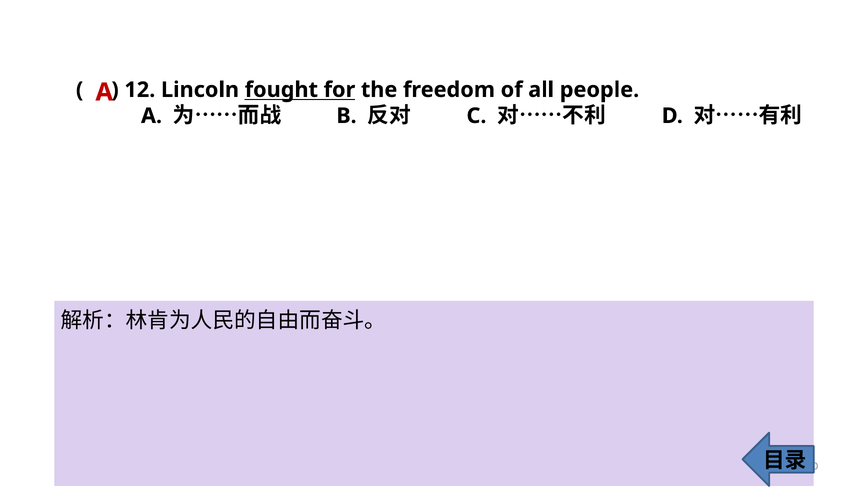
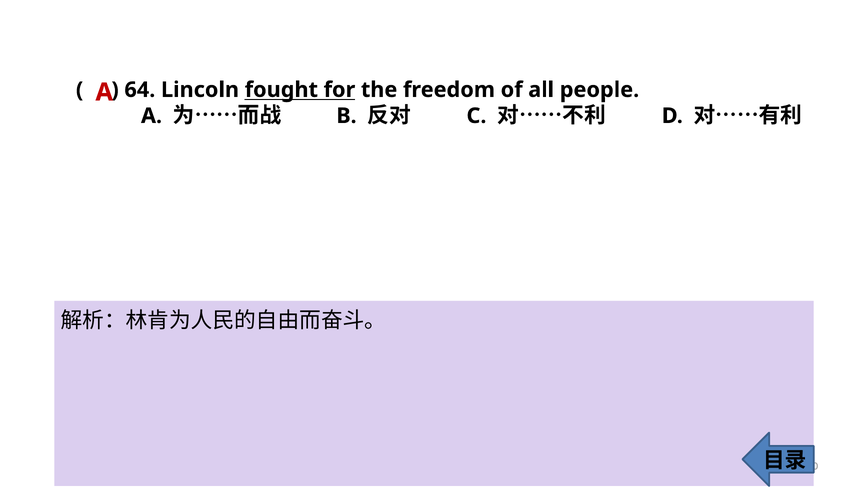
12: 12 -> 64
